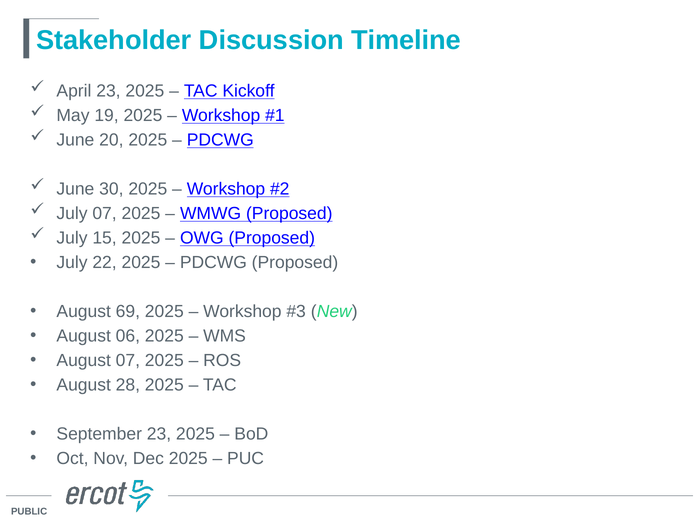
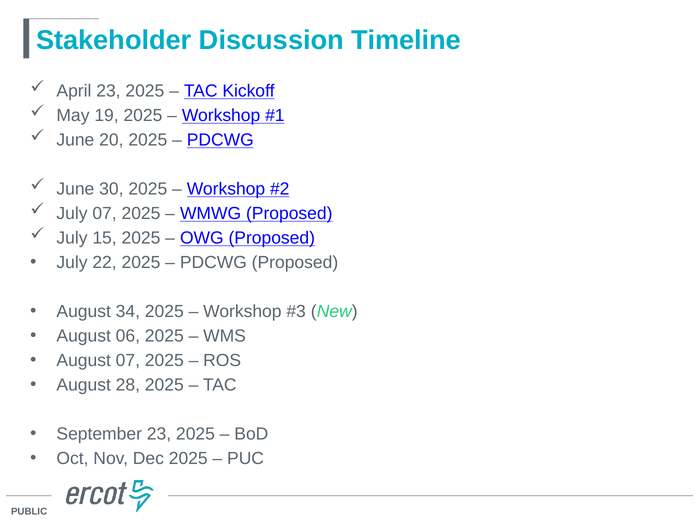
69: 69 -> 34
